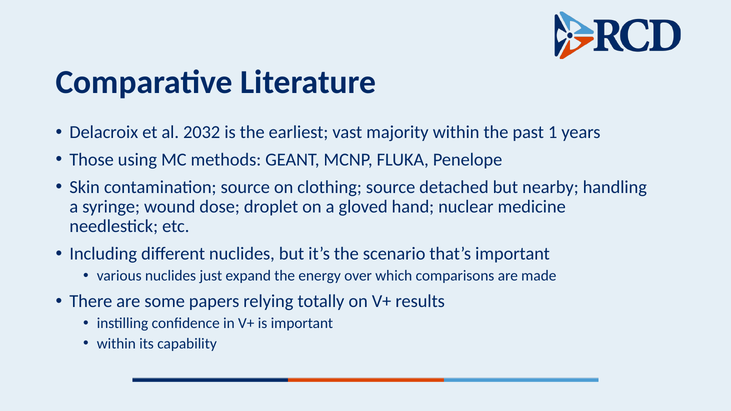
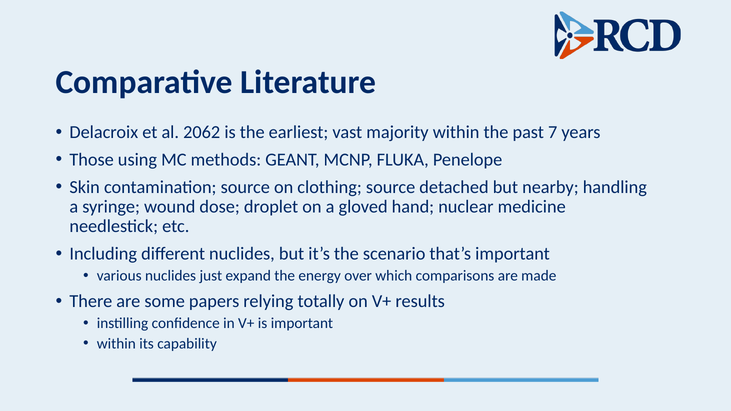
2032: 2032 -> 2062
1: 1 -> 7
